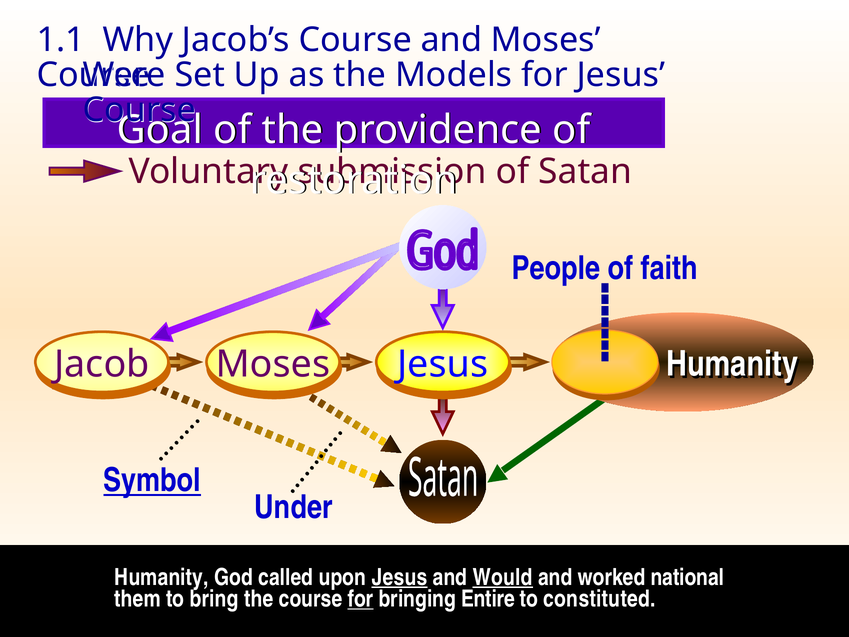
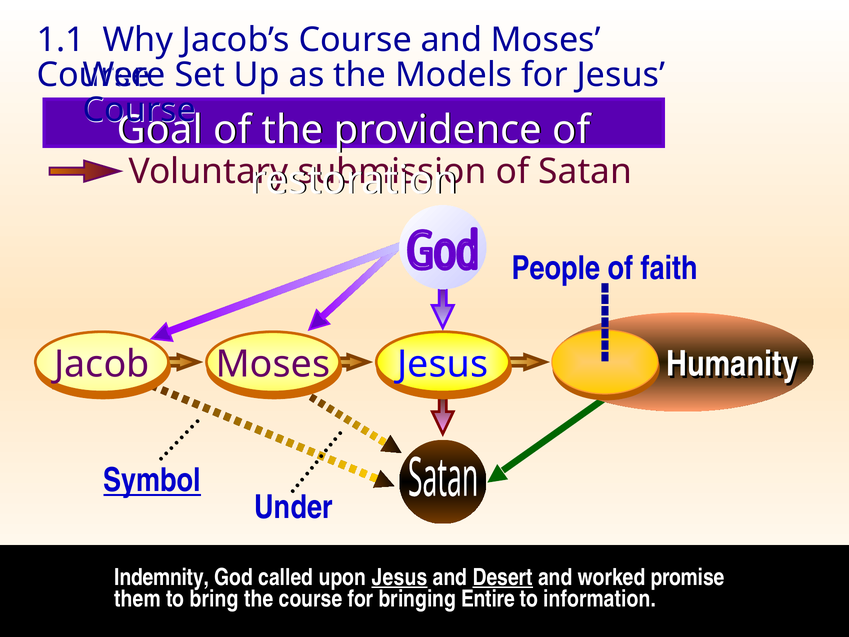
Humanity at (162, 577): Humanity -> Indemnity
Would: Would -> Desert
national: national -> promise
for at (360, 599) underline: present -> none
constituted: constituted -> information
